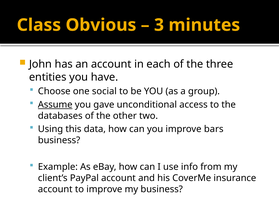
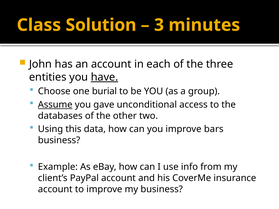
Obvious: Obvious -> Solution
have underline: none -> present
social: social -> burial
